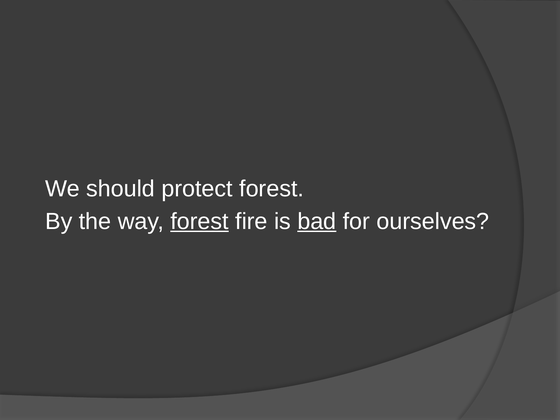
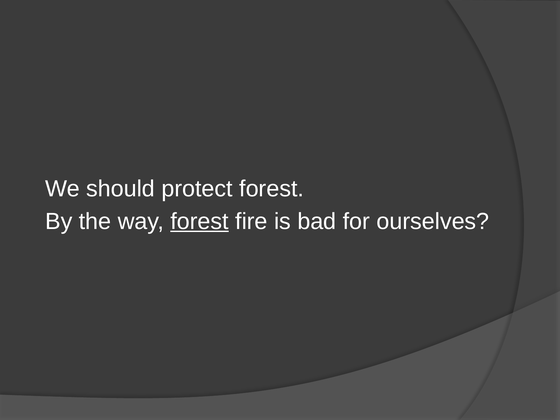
bad underline: present -> none
